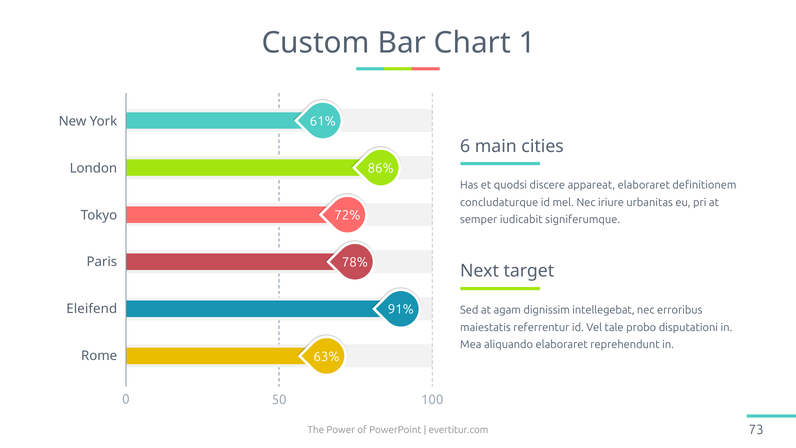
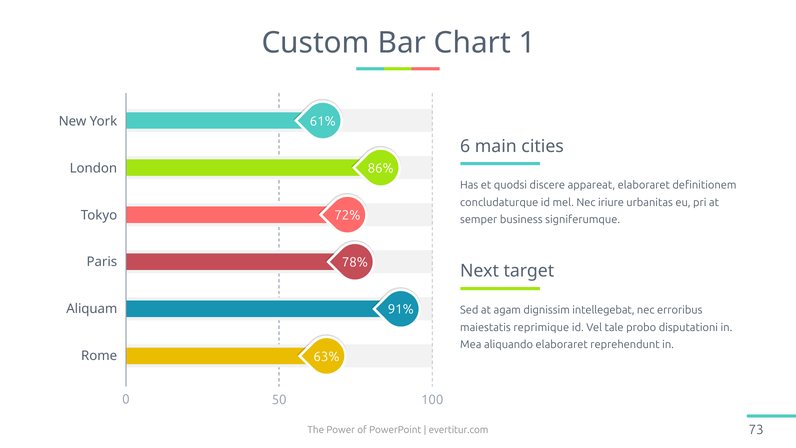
iudicabit: iudicabit -> business
Eleifend: Eleifend -> Aliquam
referrentur: referrentur -> reprimique
